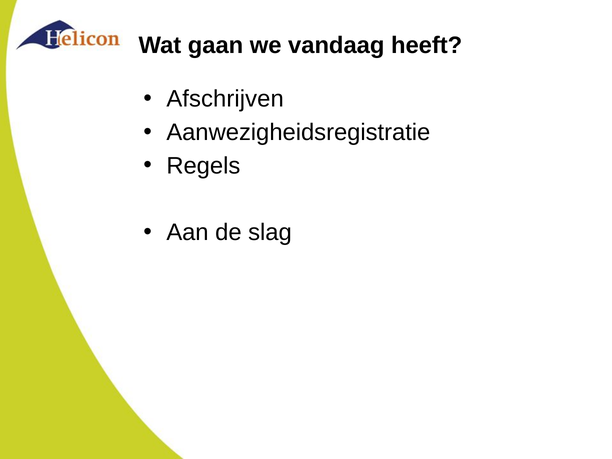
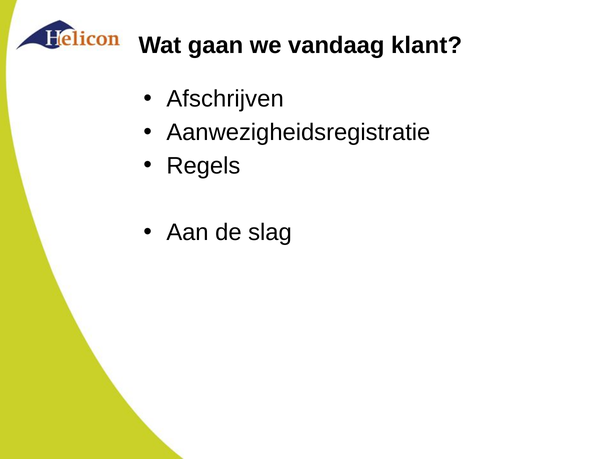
heeft: heeft -> klant
